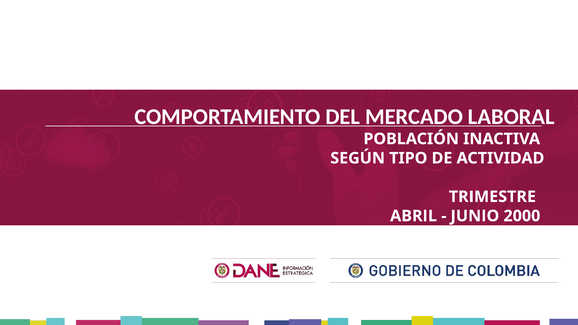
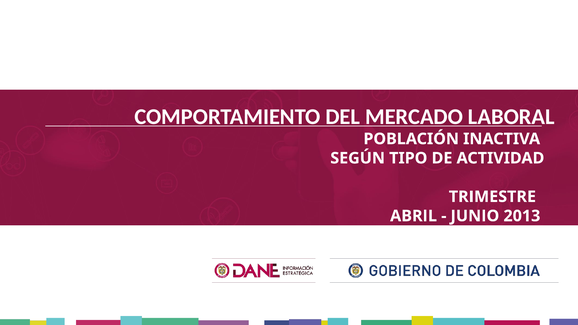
2000: 2000 -> 2013
